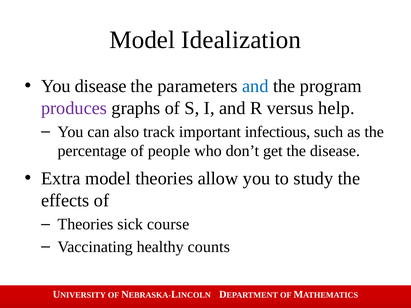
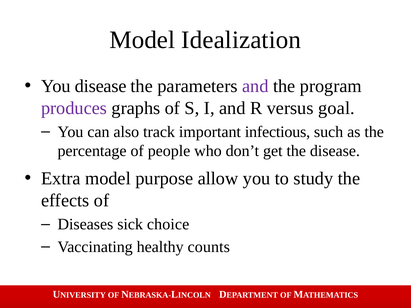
and at (255, 86) colour: blue -> purple
help: help -> goal
model theories: theories -> purpose
Theories at (85, 224): Theories -> Diseases
course: course -> choice
